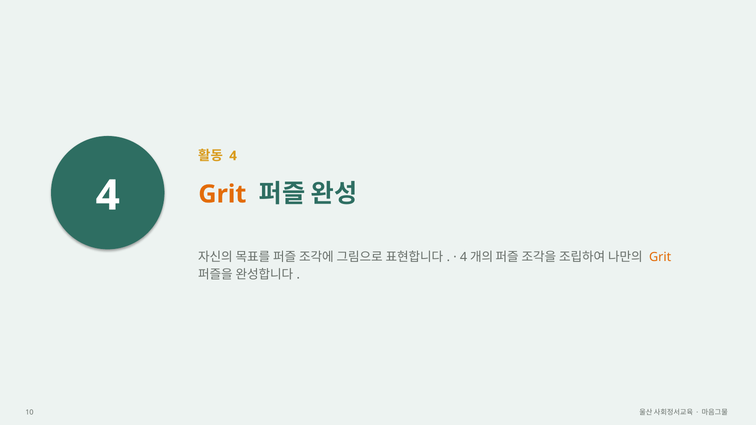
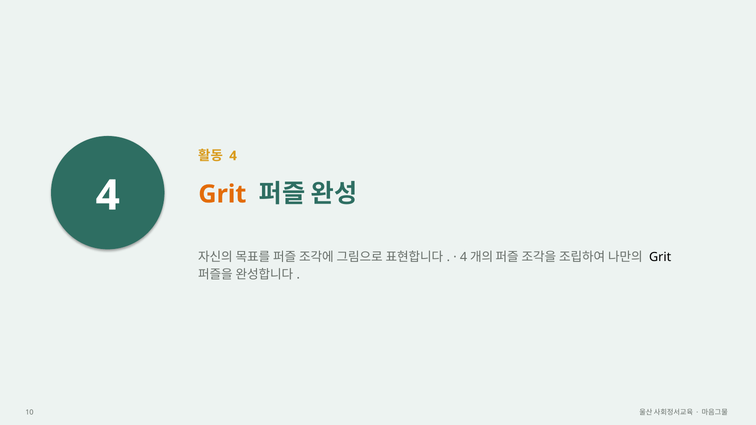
Grit at (660, 257) colour: orange -> black
